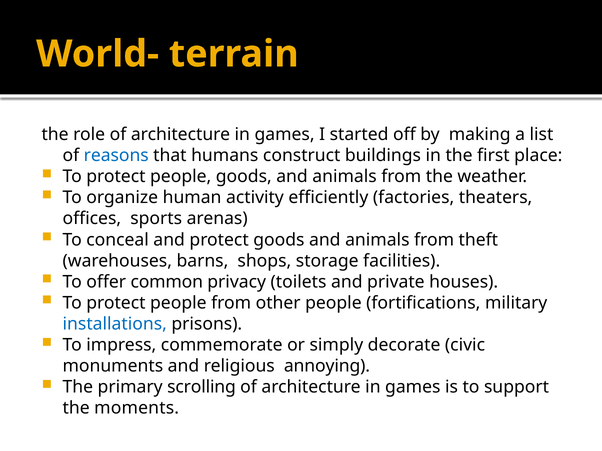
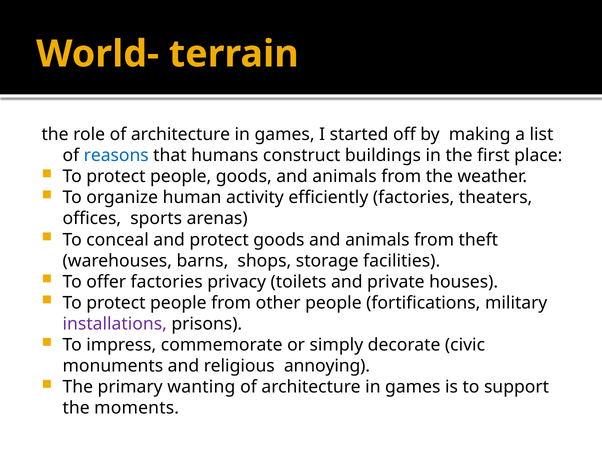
offer common: common -> factories
installations colour: blue -> purple
scrolling: scrolling -> wanting
